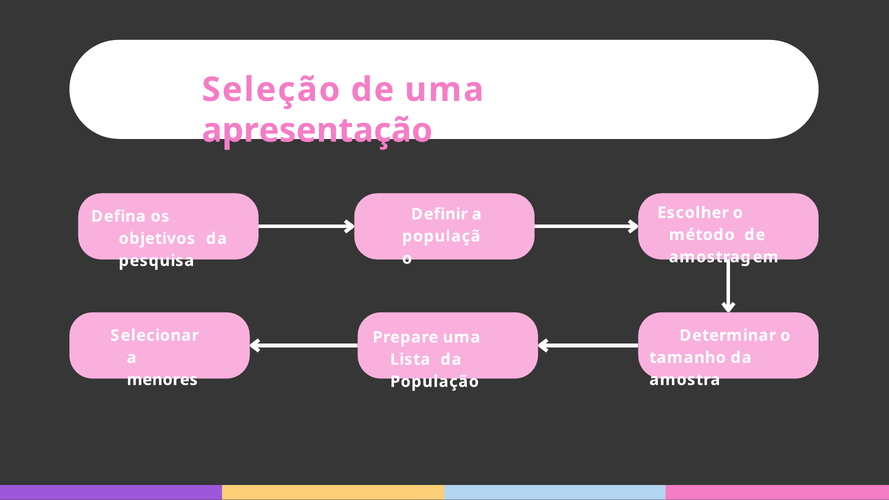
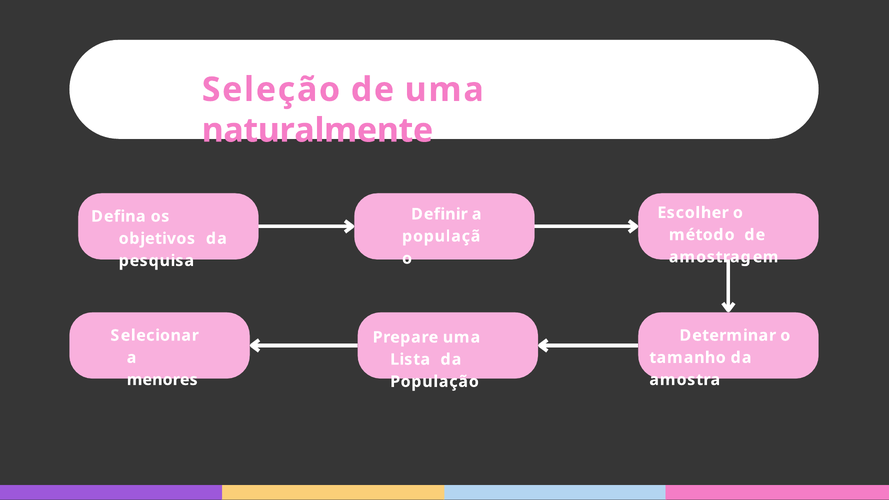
apresentação: apresentação -> naturalmente
